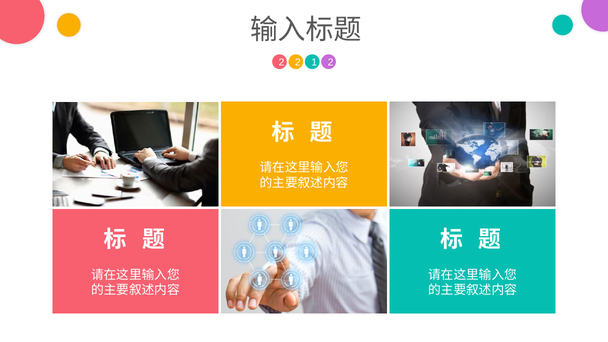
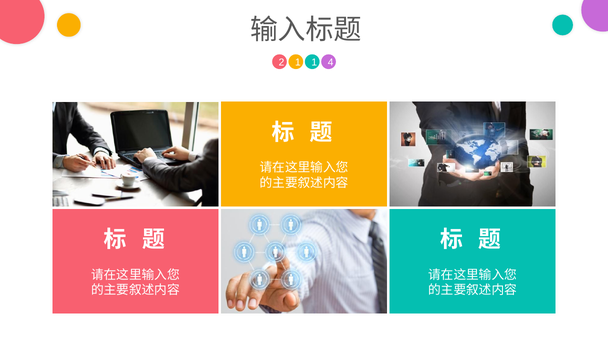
2 2: 2 -> 1
1 2: 2 -> 4
